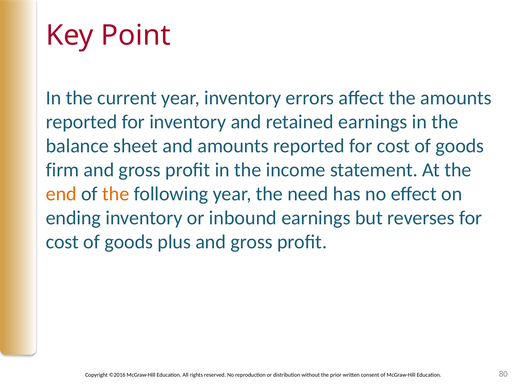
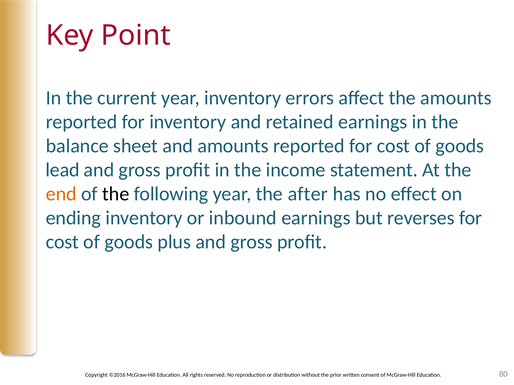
firm: firm -> lead
the at (116, 194) colour: orange -> black
need: need -> after
